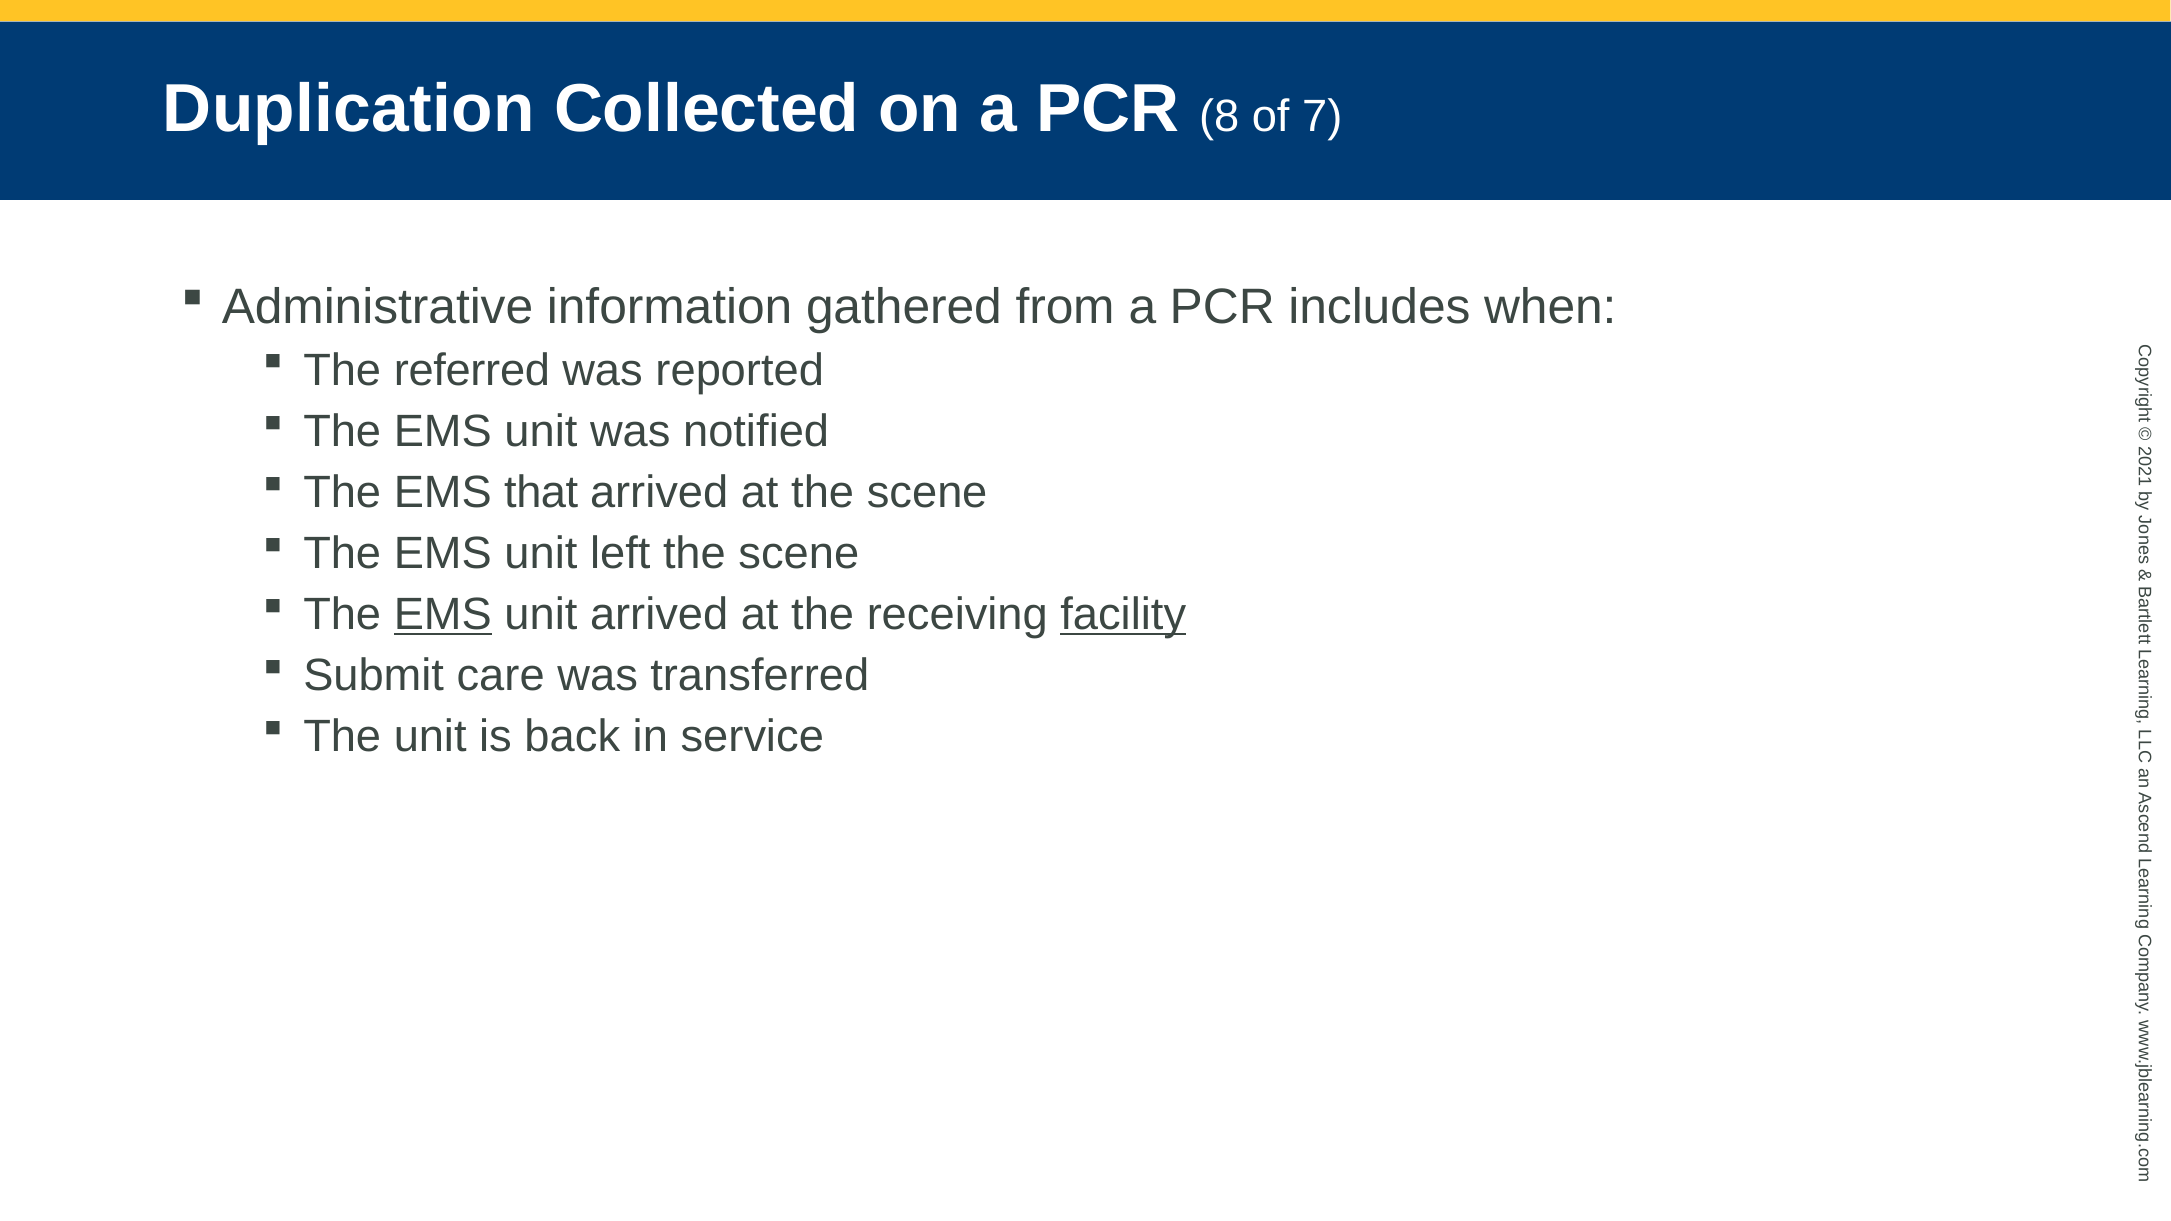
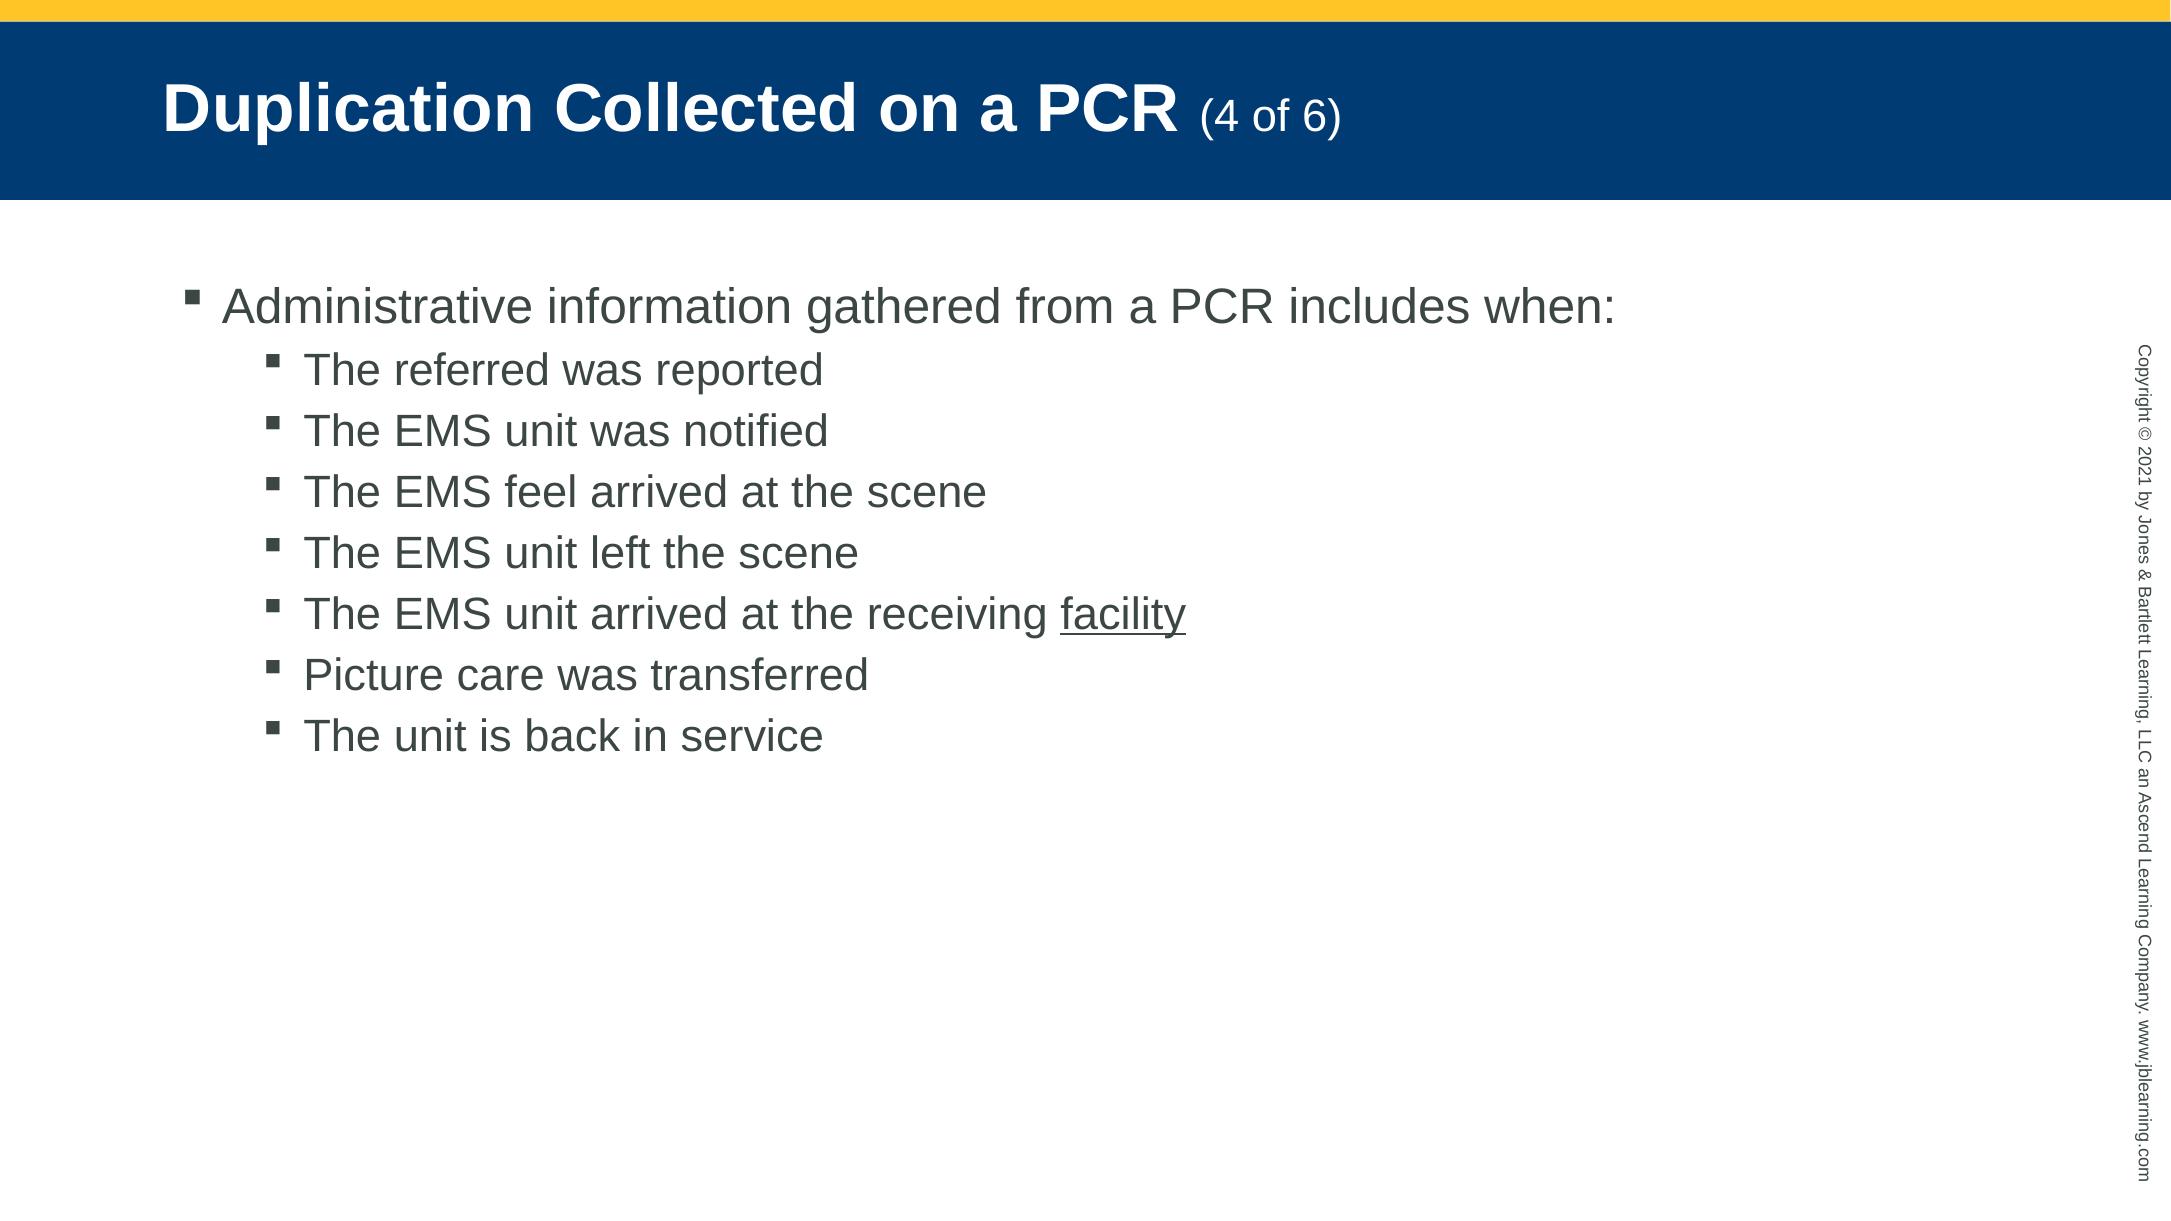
8: 8 -> 4
7: 7 -> 6
that: that -> feel
EMS at (443, 615) underline: present -> none
Submit: Submit -> Picture
